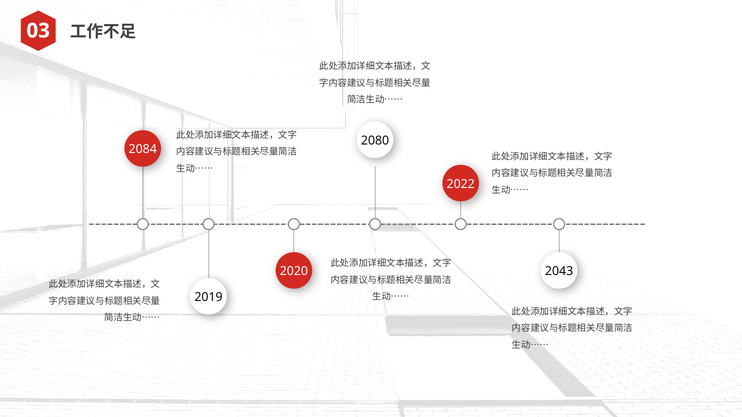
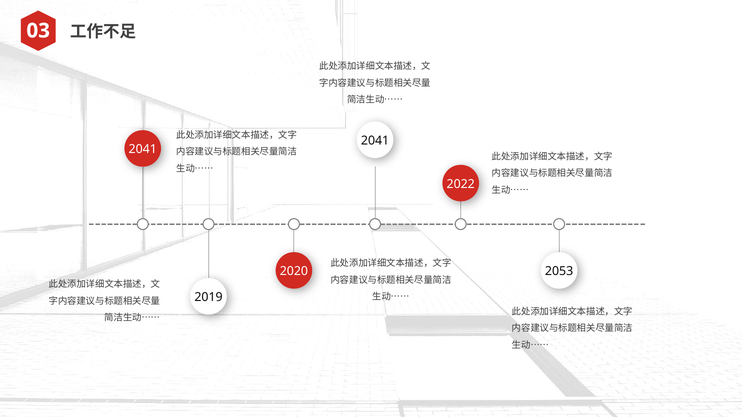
2080 at (375, 141): 2080 -> 2041
2084 at (143, 149): 2084 -> 2041
2043: 2043 -> 2053
